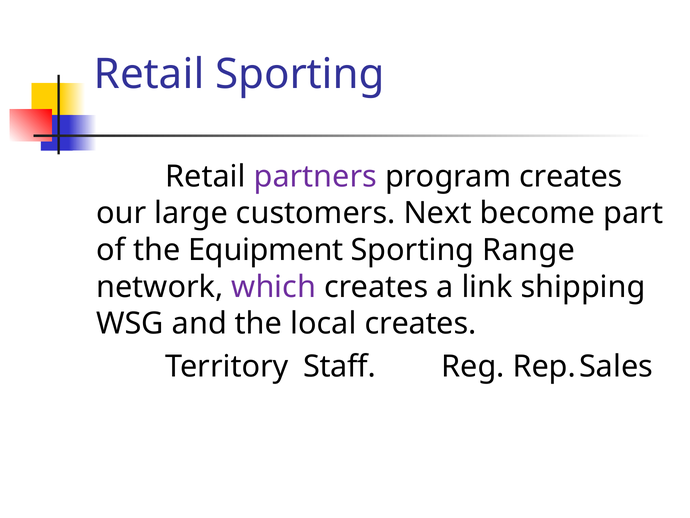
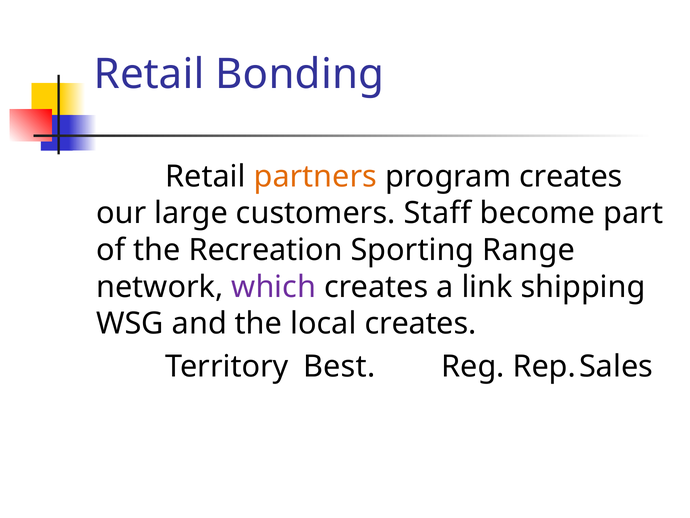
Retail Sporting: Sporting -> Bonding
partners colour: purple -> orange
Next: Next -> Staff
Equipment: Equipment -> Recreation
Staff: Staff -> Best
